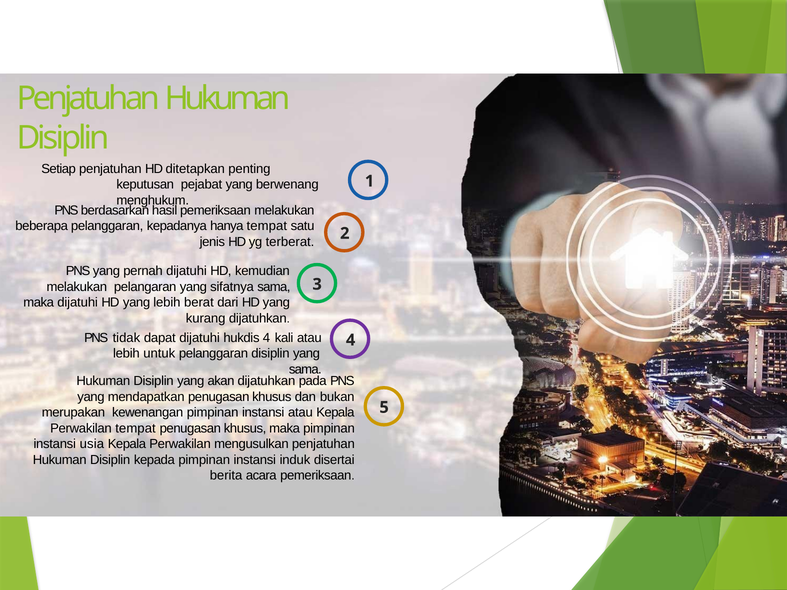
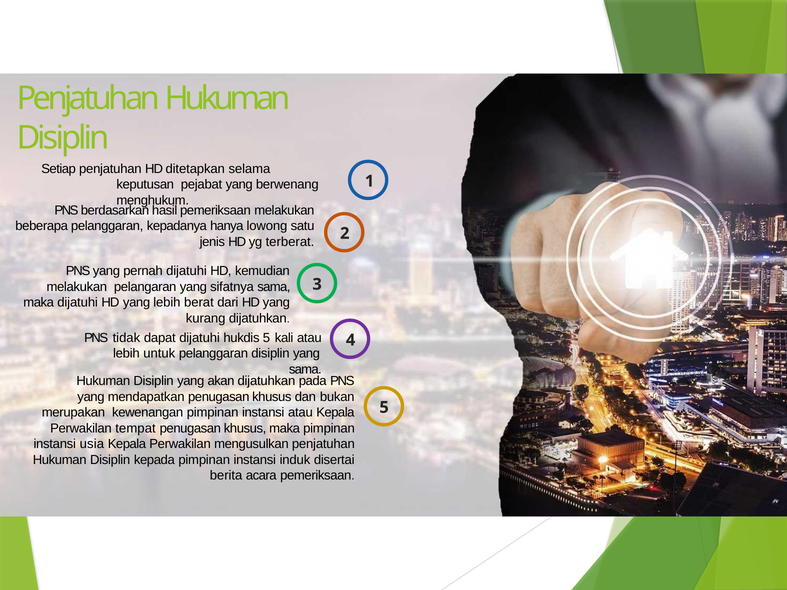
penting: penting -> selama
hanya tempat: tempat -> lowong
hukdis 4: 4 -> 5
